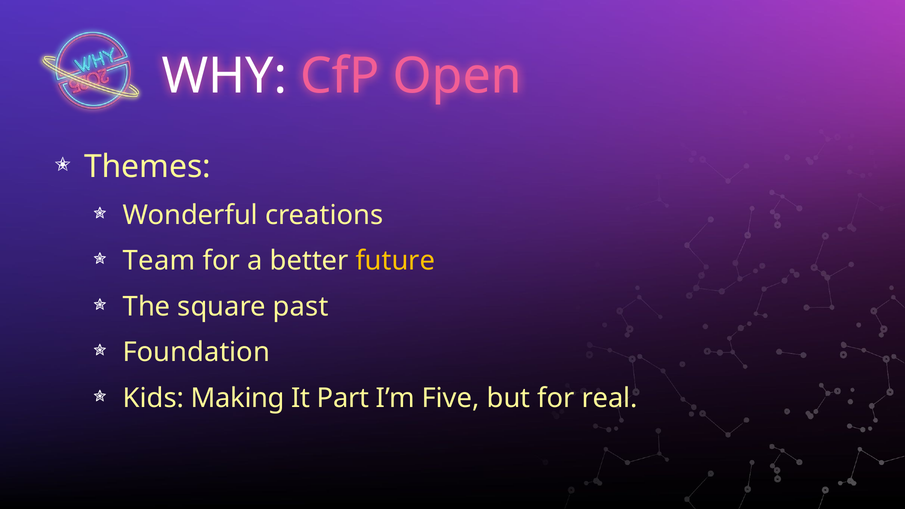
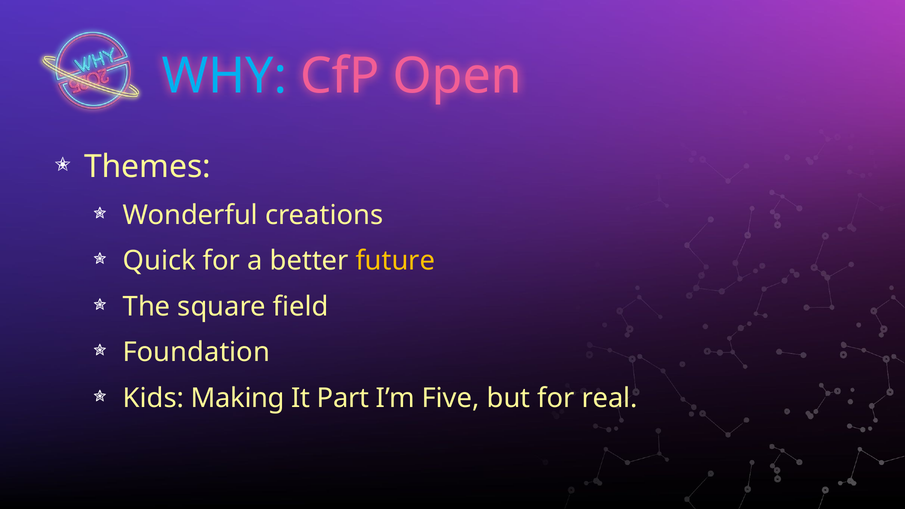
WHY colour: white -> light blue
Team: Team -> Quick
past: past -> field
